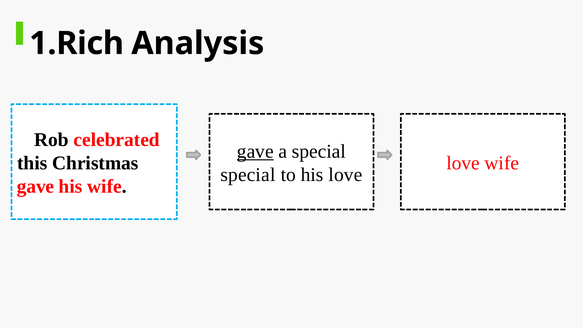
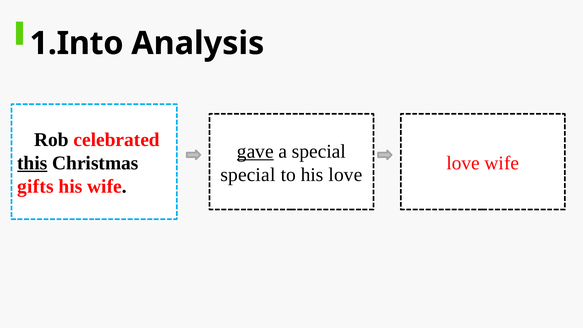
1.Rich: 1.Rich -> 1.Into
this underline: none -> present
gave at (36, 186): gave -> gifts
